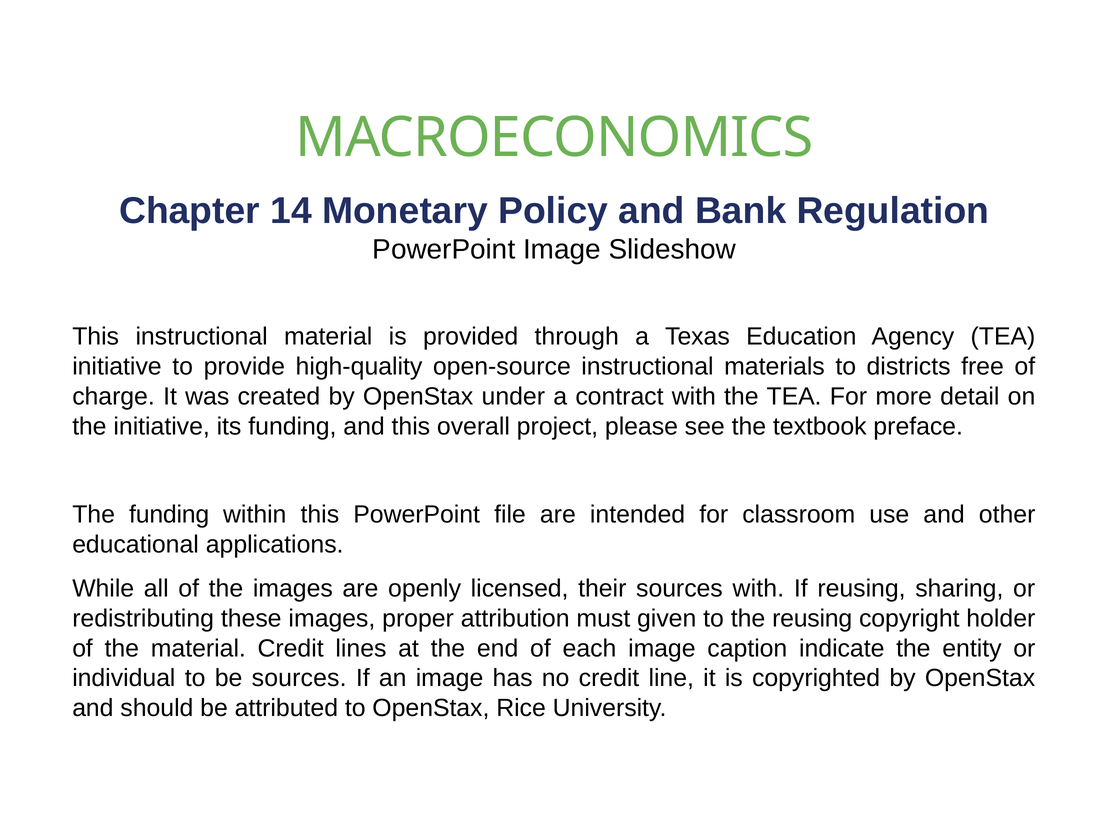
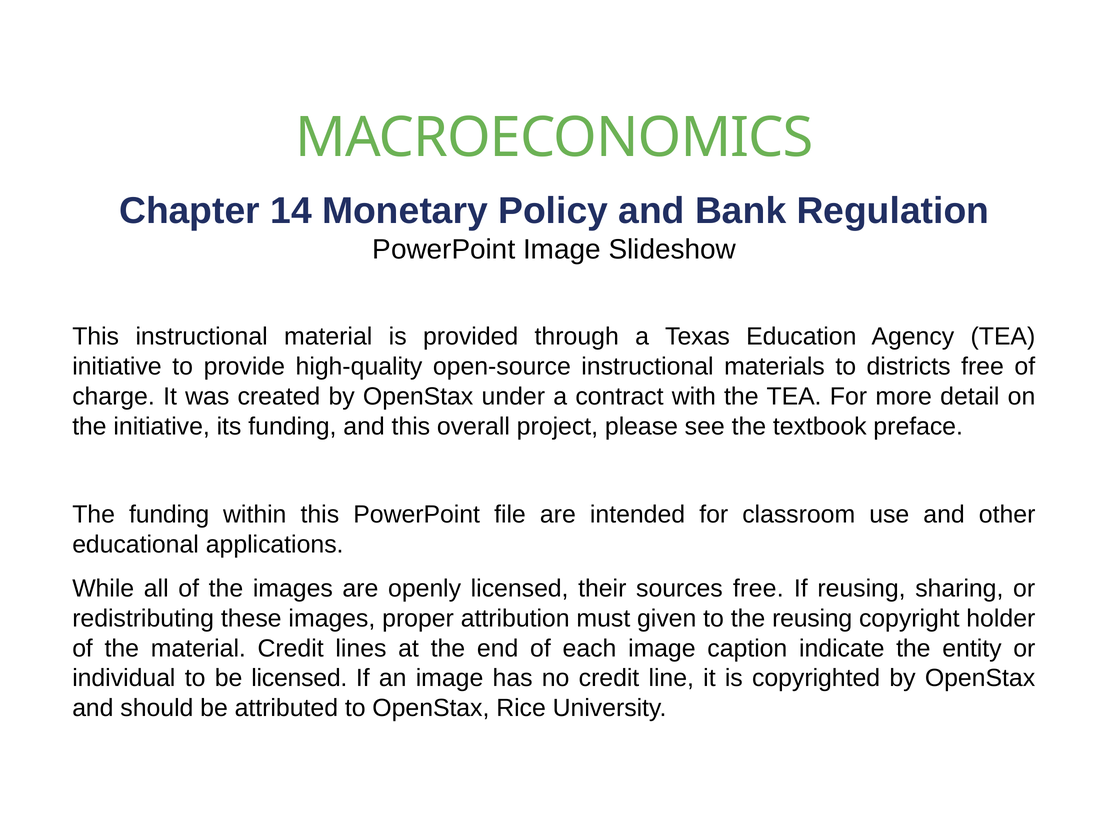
sources with: with -> free
be sources: sources -> licensed
